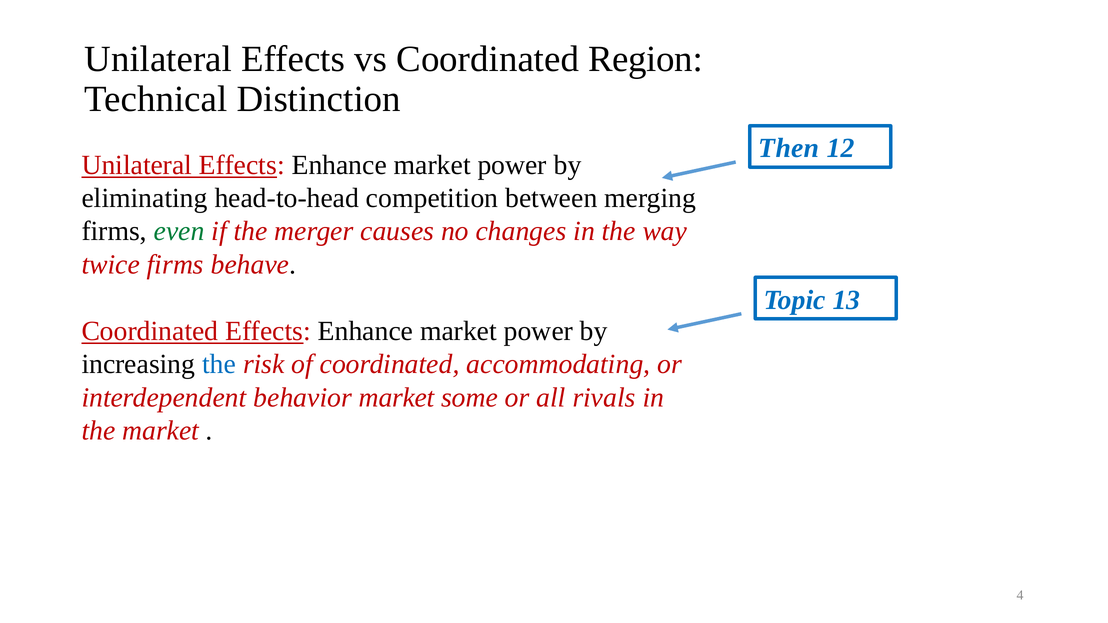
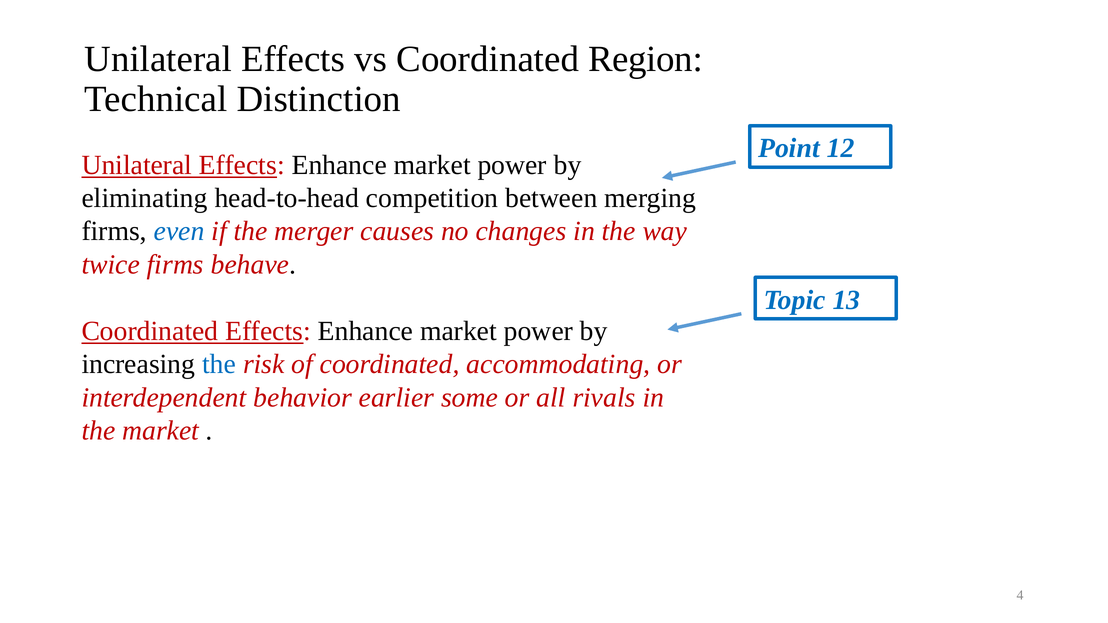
Then: Then -> Point
even colour: green -> blue
behavior market: market -> earlier
